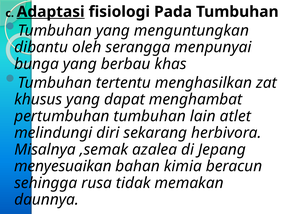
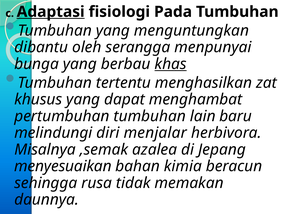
khas underline: none -> present
atlet: atlet -> baru
sekarang: sekarang -> menjalar
